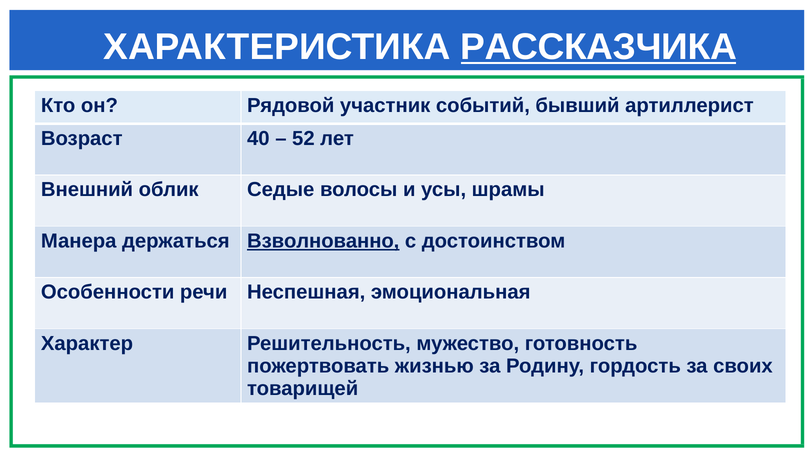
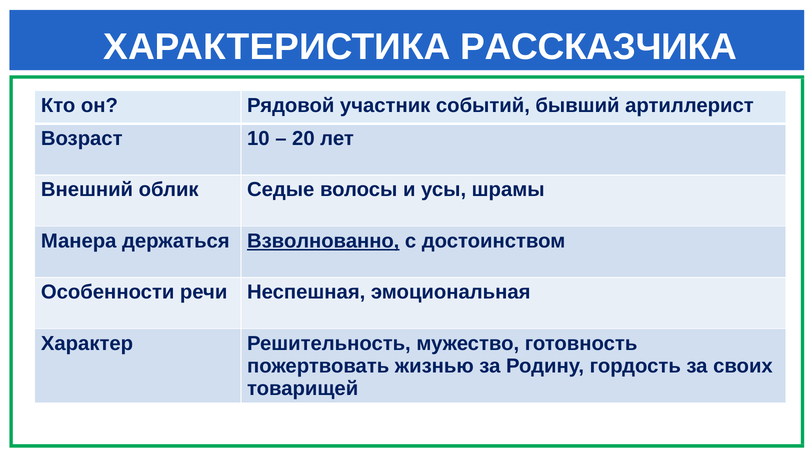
РАССКАЗЧИКА underline: present -> none
40: 40 -> 10
52: 52 -> 20
